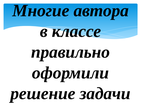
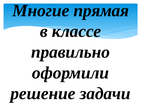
автора: автора -> прямая
